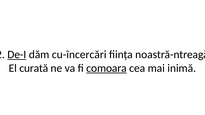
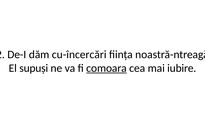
De-I underline: present -> none
curată: curată -> supuși
inimă: inimă -> iubire
